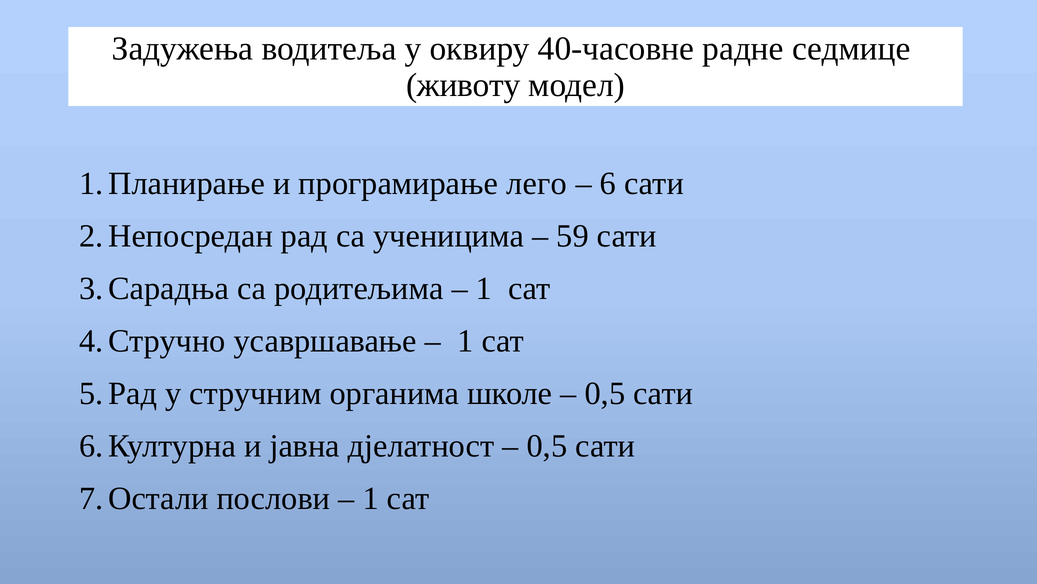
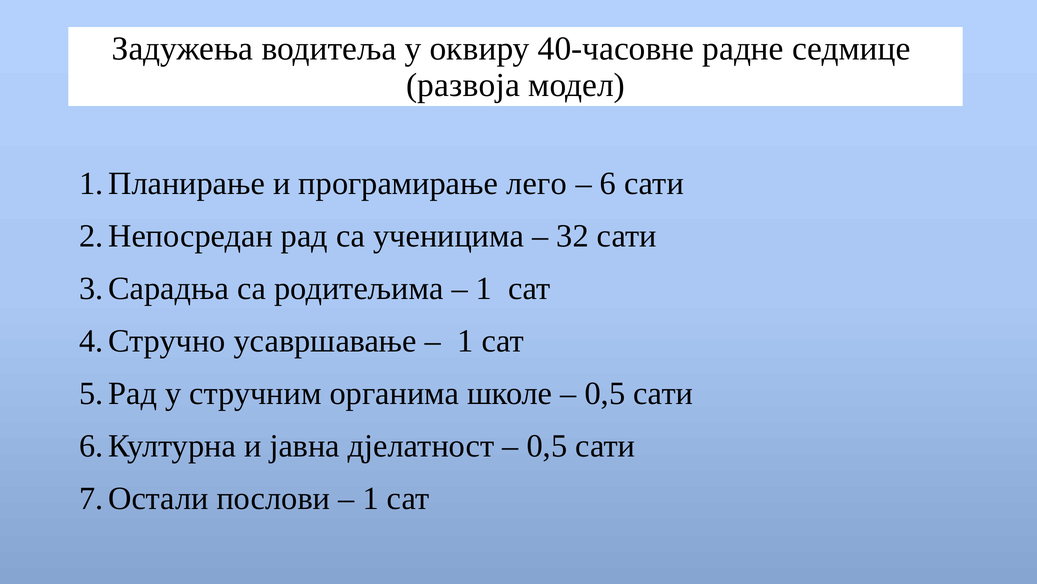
животу: животу -> развоја
59: 59 -> 32
